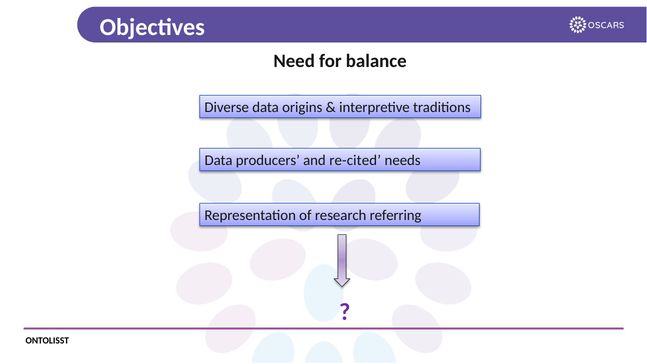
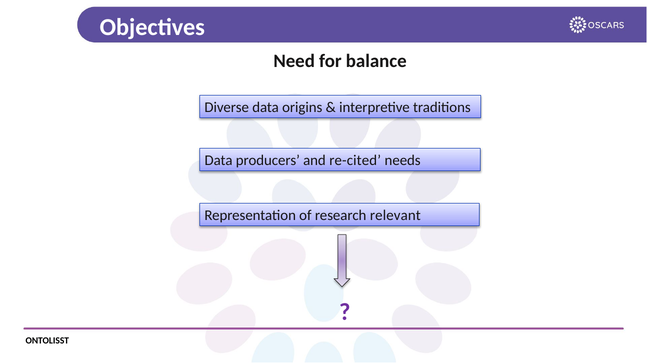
referring: referring -> relevant
